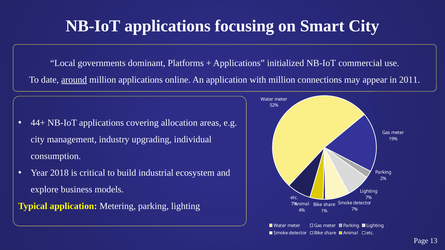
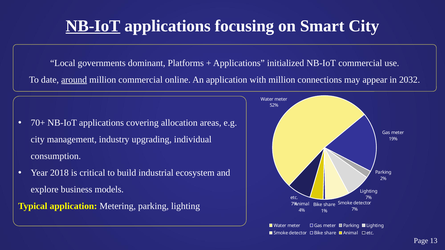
NB-IoT at (93, 26) underline: none -> present
million applications: applications -> commercial
2011: 2011 -> 2032
44+: 44+ -> 70+
